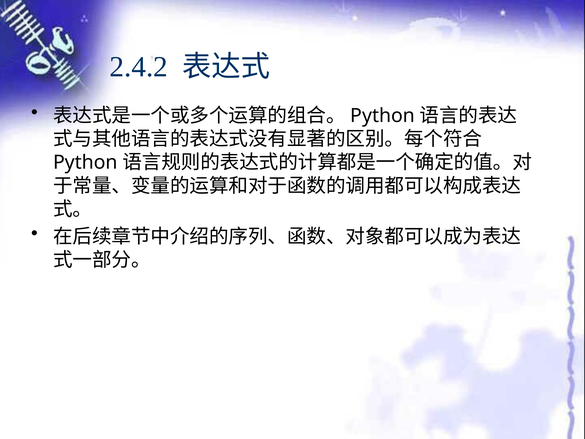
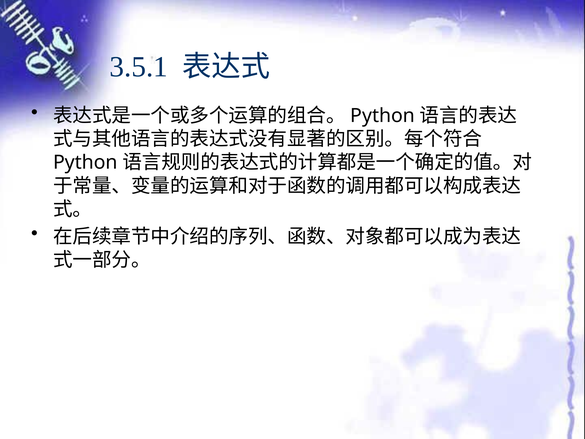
2.4.2: 2.4.2 -> 3.5.1
